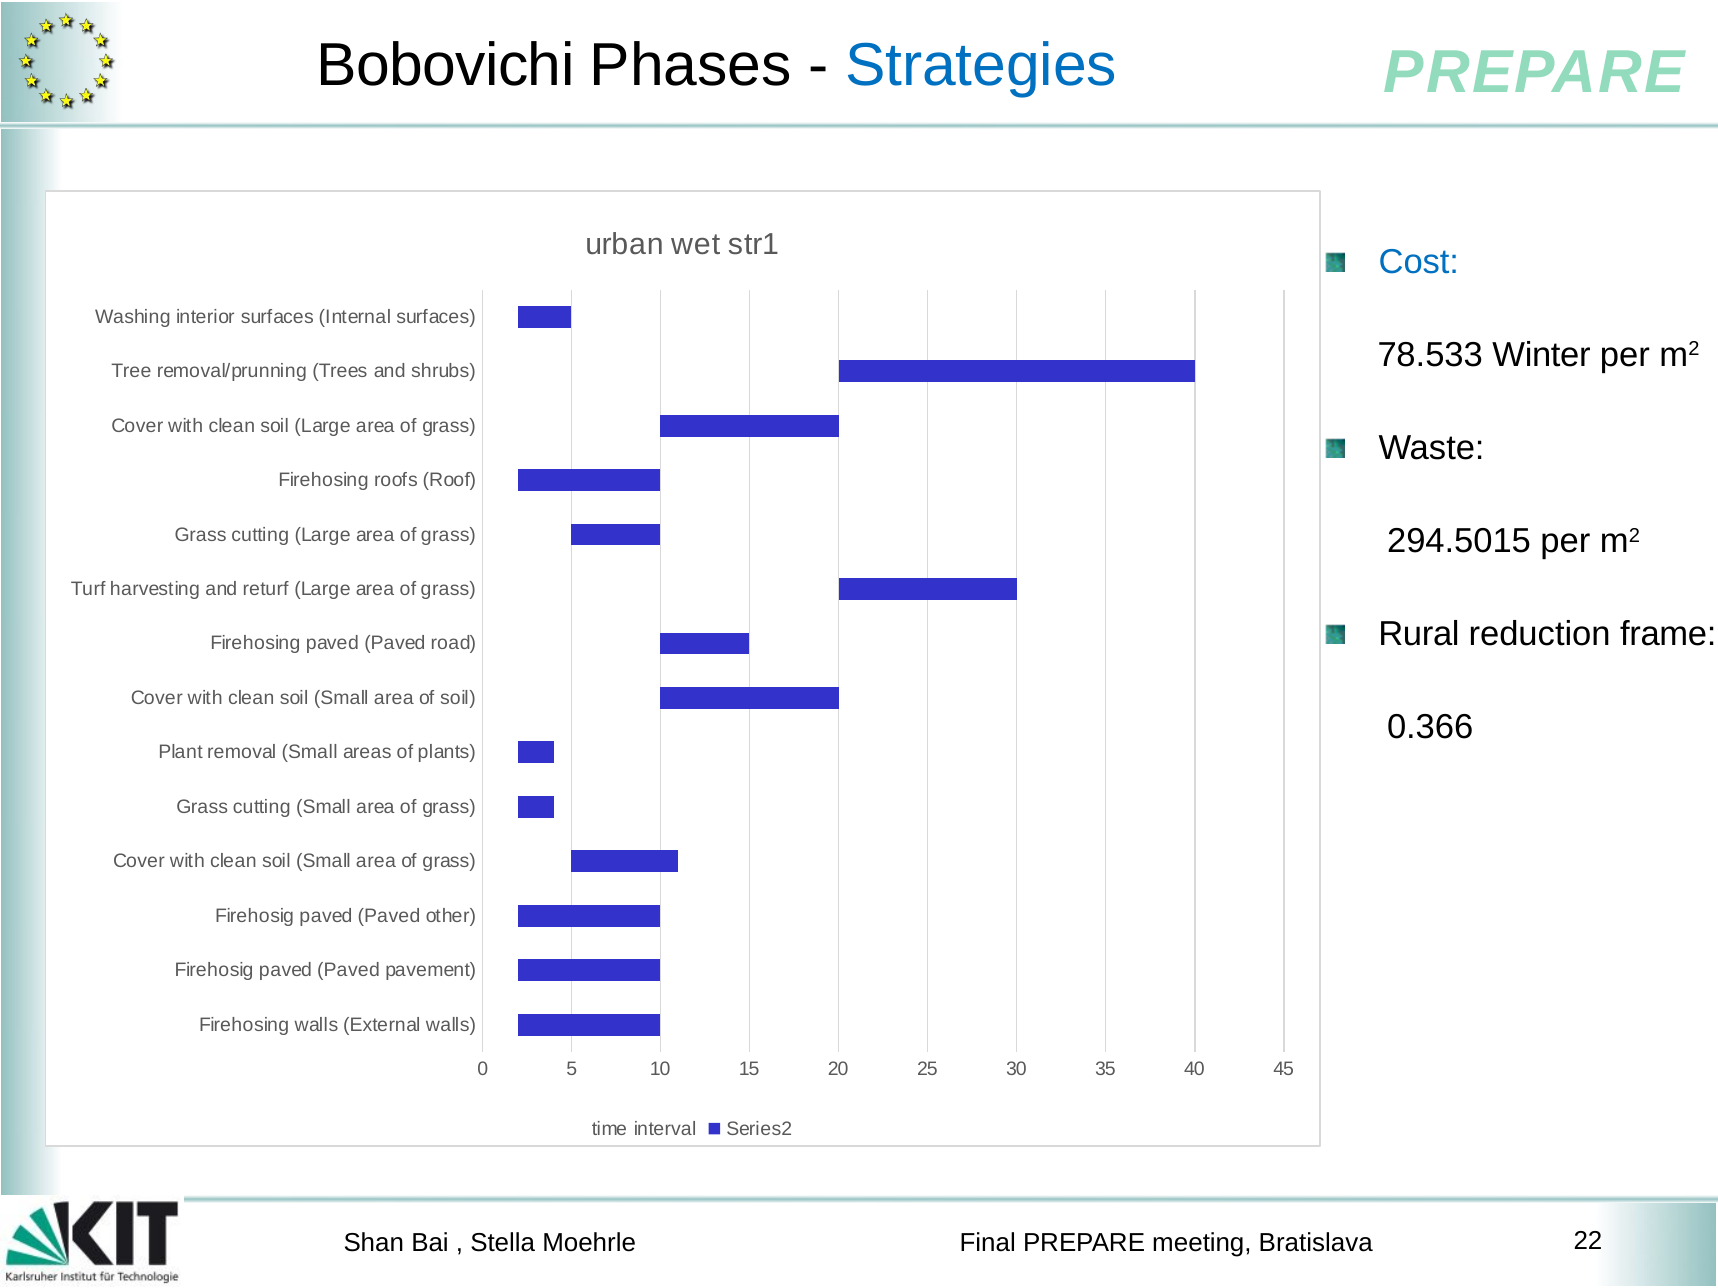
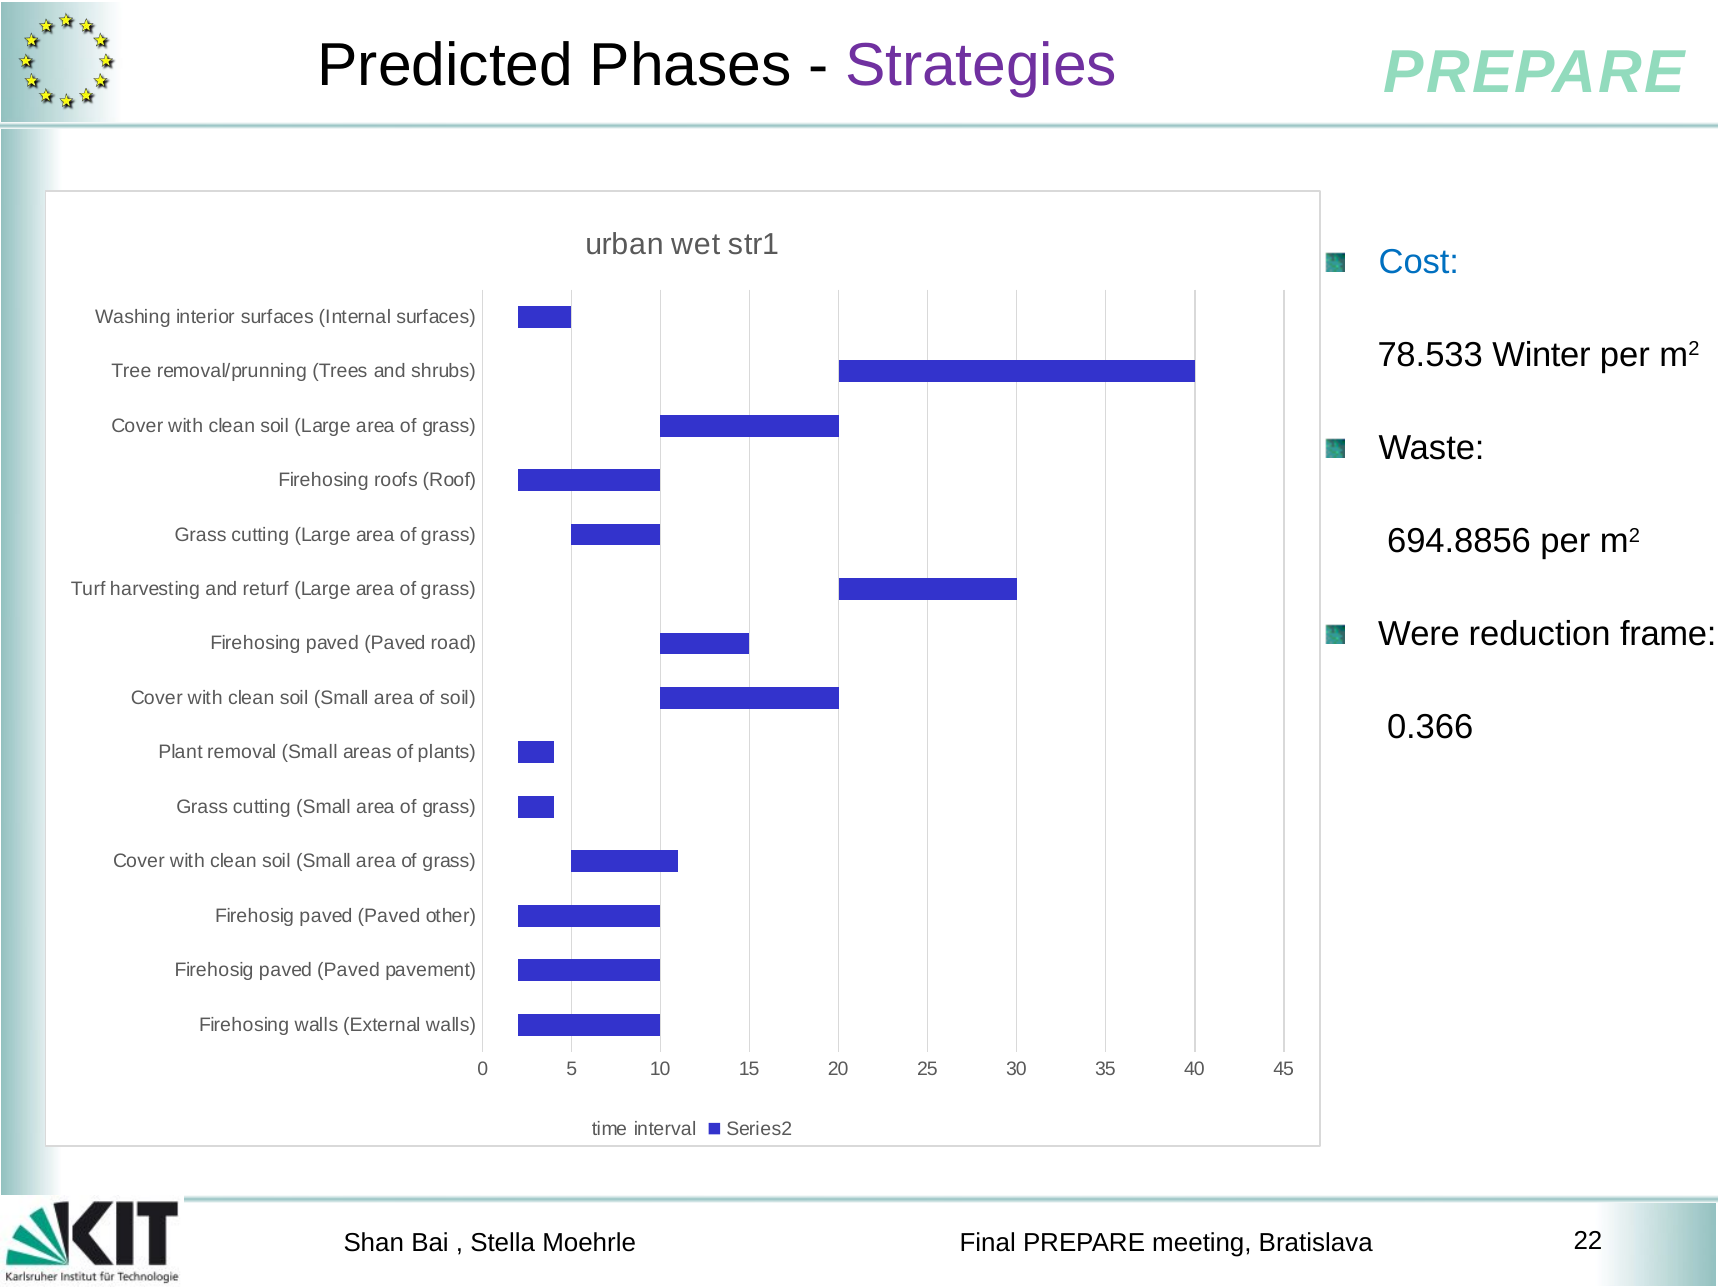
Bobovichi: Bobovichi -> Predicted
Strategies colour: blue -> purple
294.5015: 294.5015 -> 694.8856
Rural: Rural -> Were
